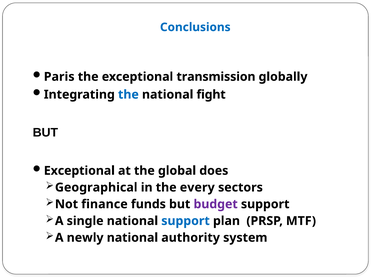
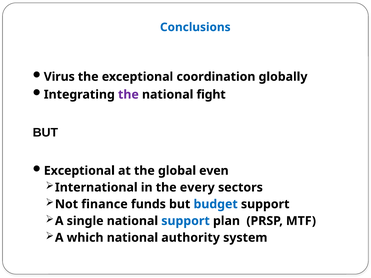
Paris: Paris -> Virus
transmission: transmission -> coordination
the at (128, 95) colour: blue -> purple
does: does -> even
Geographical: Geographical -> International
budget colour: purple -> blue
newly: newly -> which
